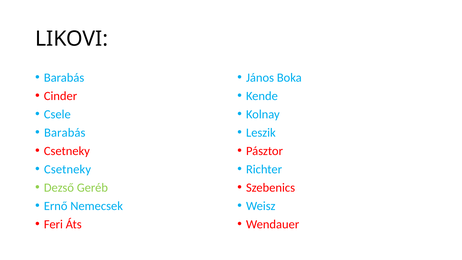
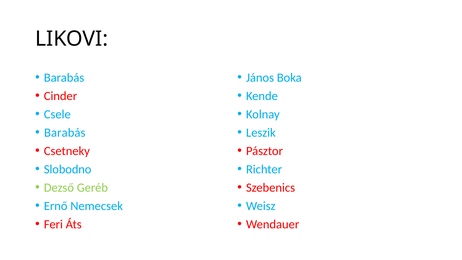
Csetneky at (68, 169): Csetneky -> Slobodno
